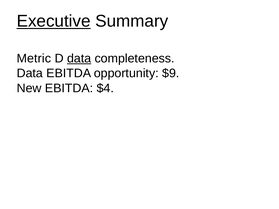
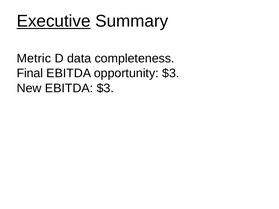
data at (79, 59) underline: present -> none
Data at (30, 73): Data -> Final
opportunity $9: $9 -> $3
EBITDA $4: $4 -> $3
